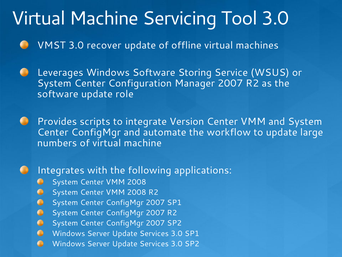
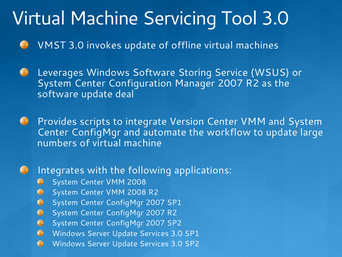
recover: recover -> invokes
role: role -> deal
